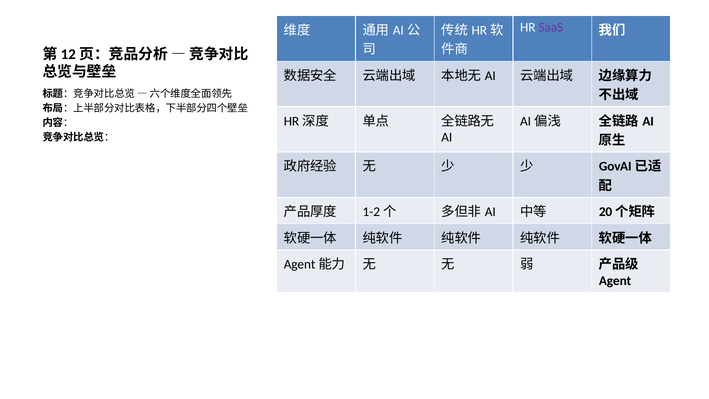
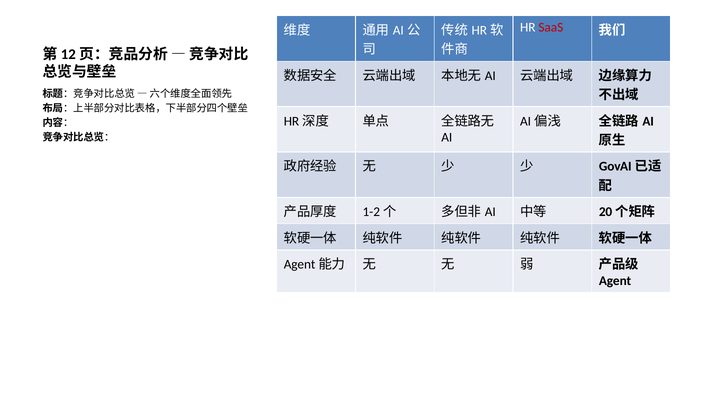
SaaS colour: purple -> red
